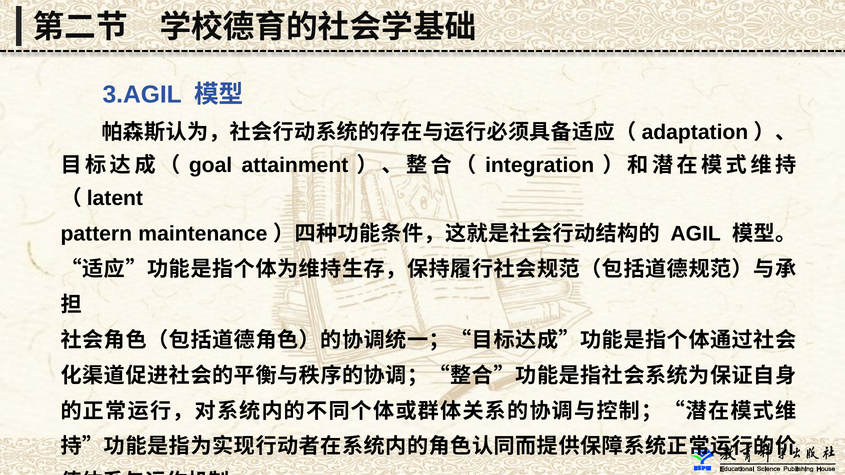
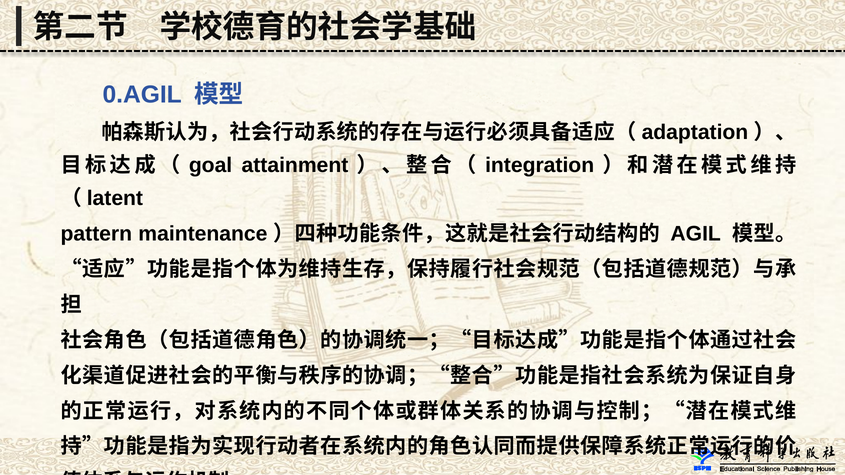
3.AGIL: 3.AGIL -> 0.AGIL
